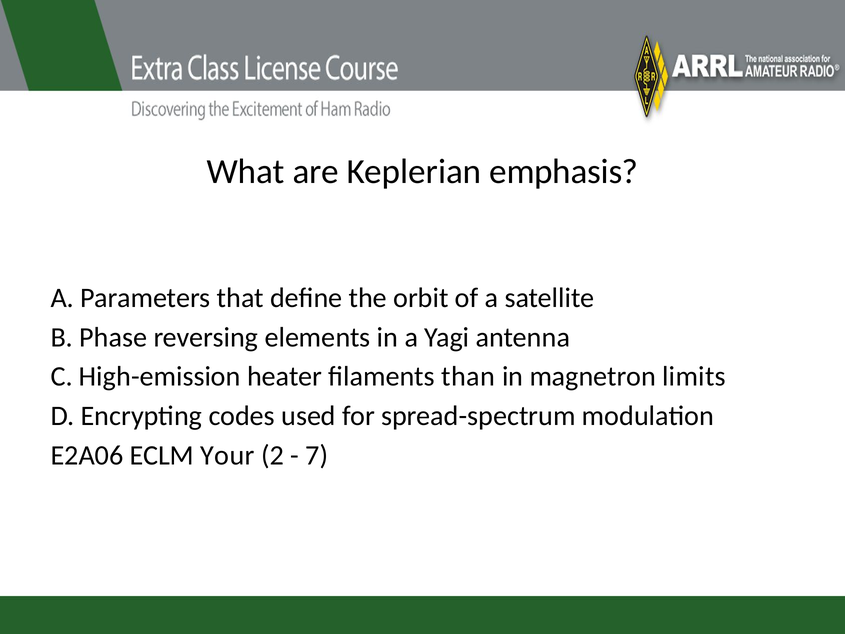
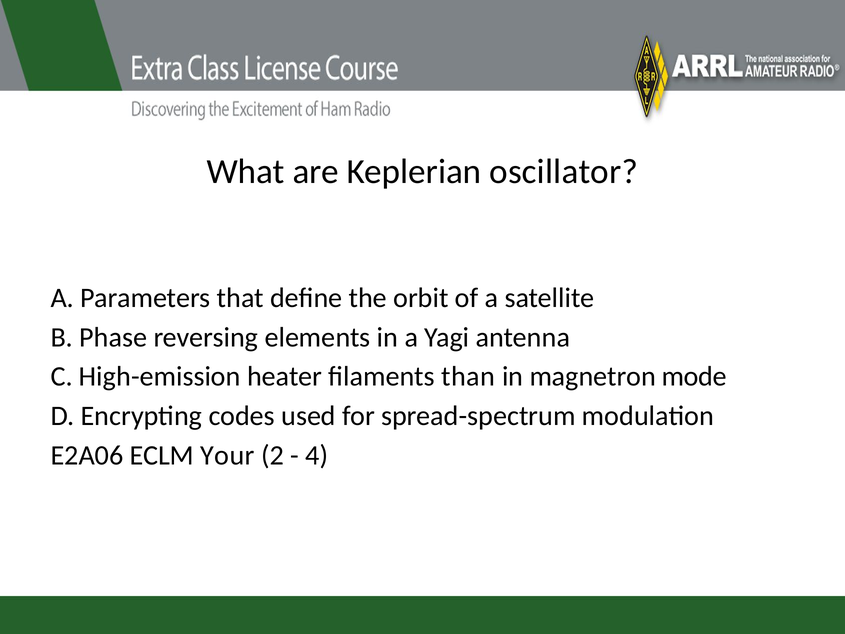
emphasis: emphasis -> oscillator
limits: limits -> mode
7: 7 -> 4
